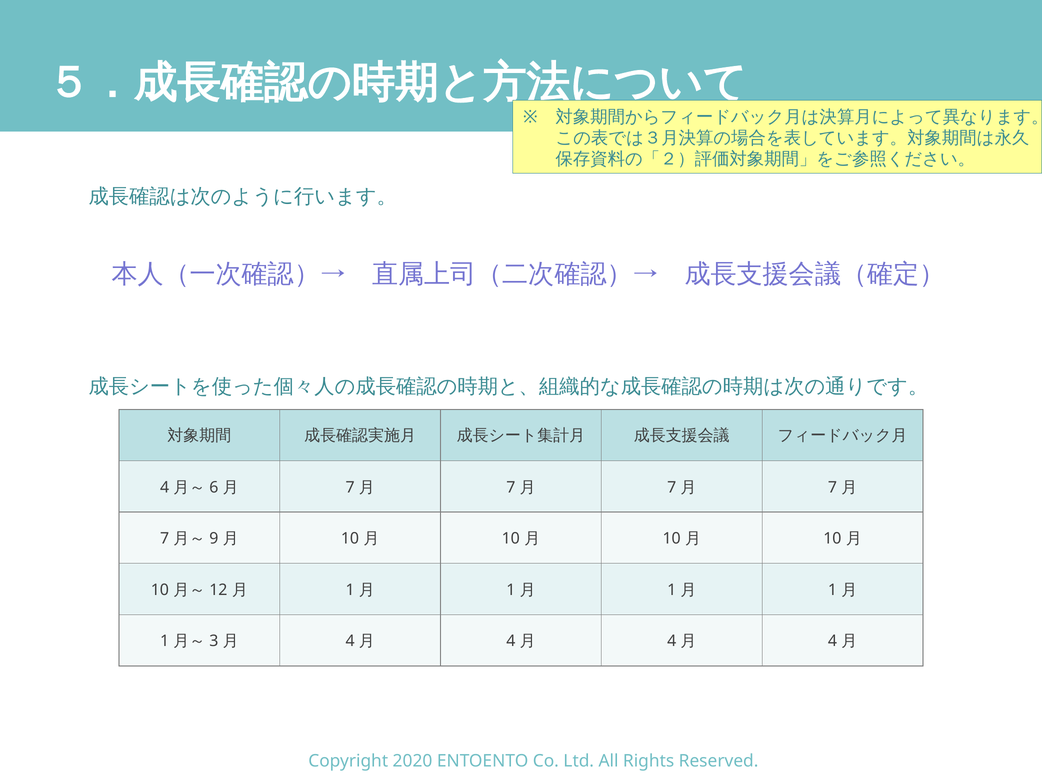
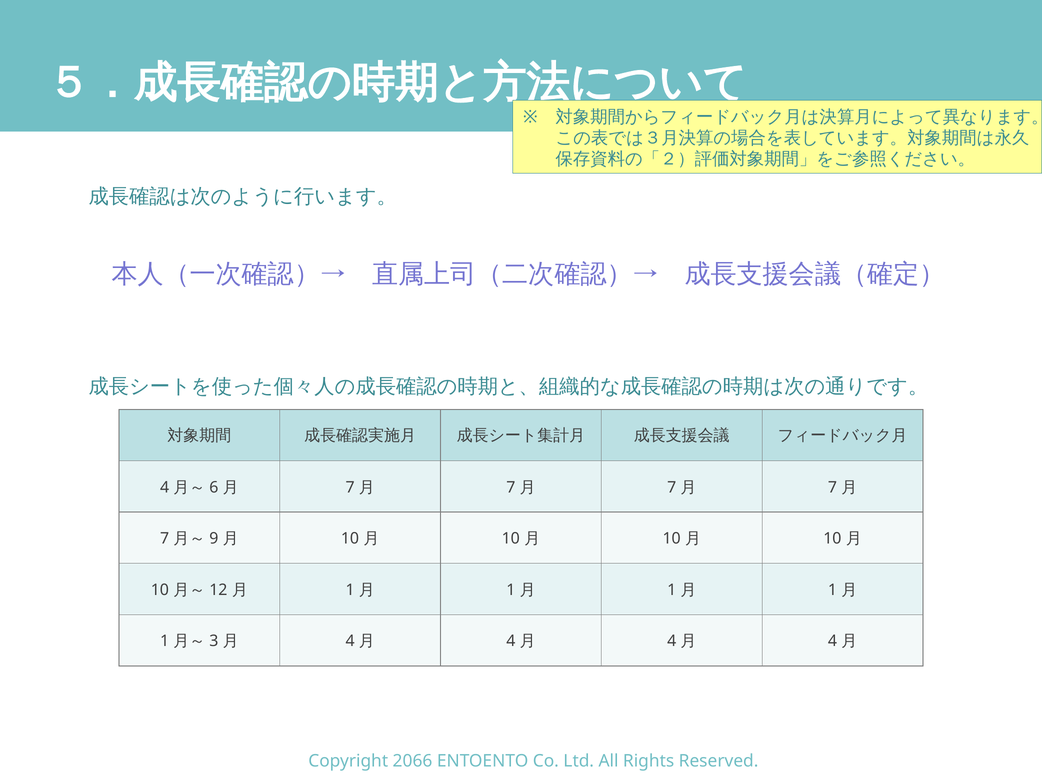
2020: 2020 -> 2066
